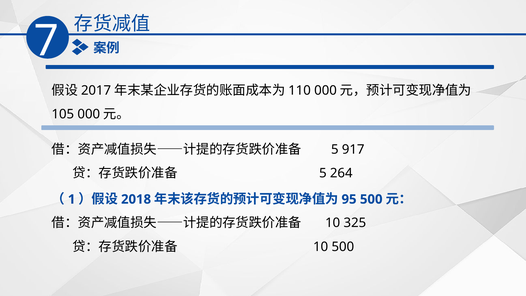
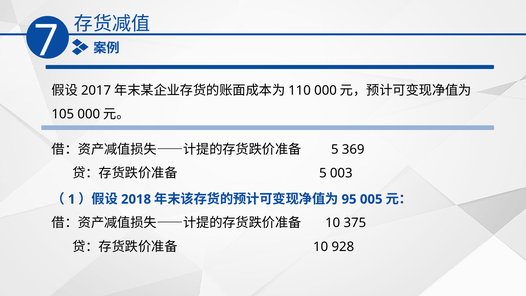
917: 917 -> 369
264: 264 -> 003
500 at (371, 199): 500 -> 005
325: 325 -> 375
500 at (343, 247): 500 -> 928
